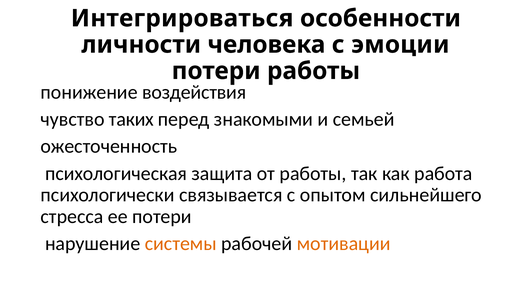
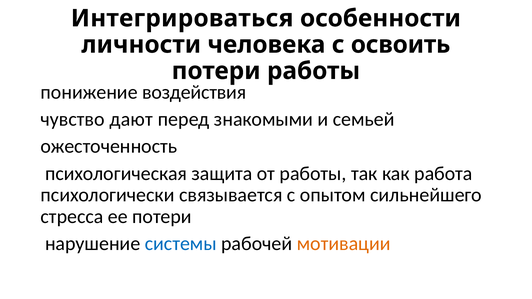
эмоции: эмоции -> освоить
таких: таких -> дают
системы colour: orange -> blue
